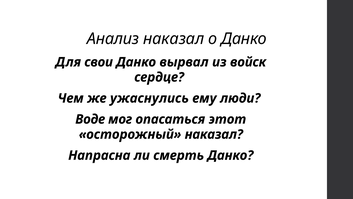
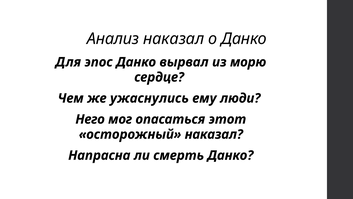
свои: свои -> эпос
войск: войск -> морю
Воде: Воде -> Него
